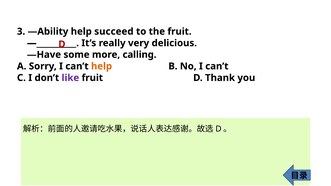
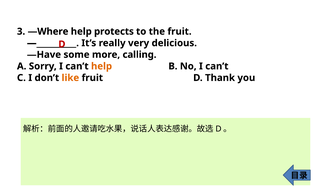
—Ability: —Ability -> —Where
succeed: succeed -> protects
like colour: purple -> orange
